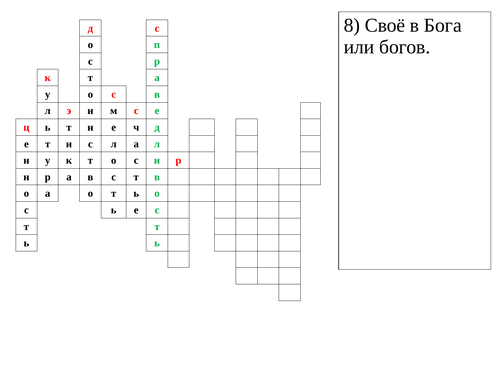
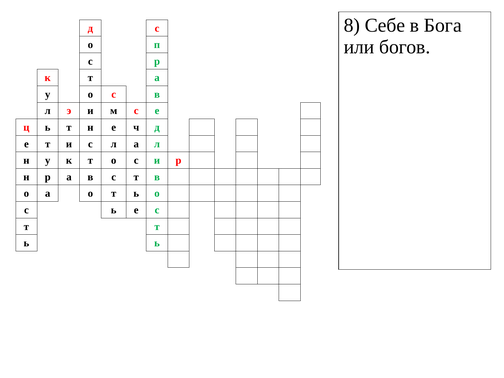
Своё: Своё -> Себе
